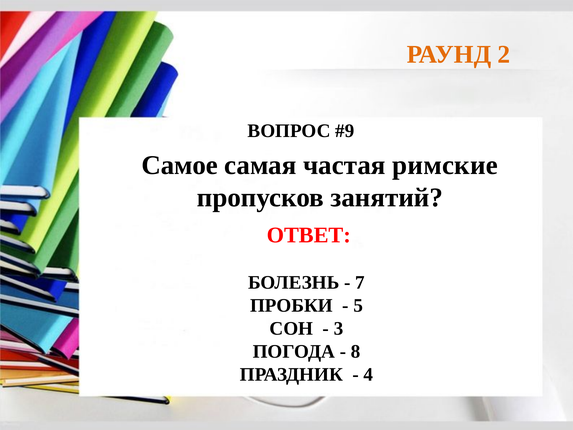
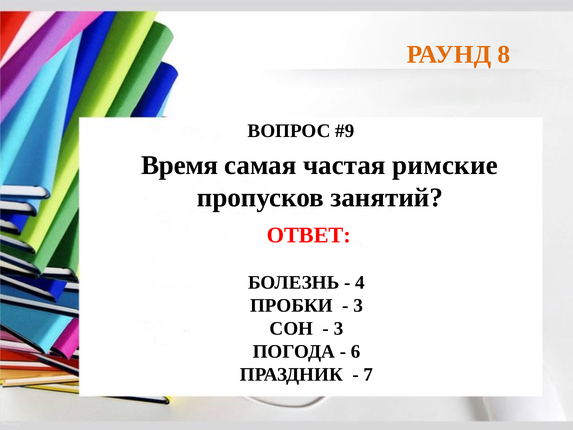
2: 2 -> 8
Самое: Самое -> Время
7: 7 -> 4
5 at (358, 305): 5 -> 3
8: 8 -> 6
4: 4 -> 7
